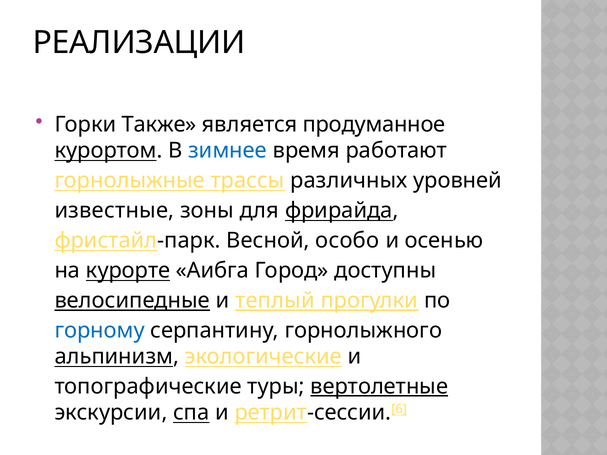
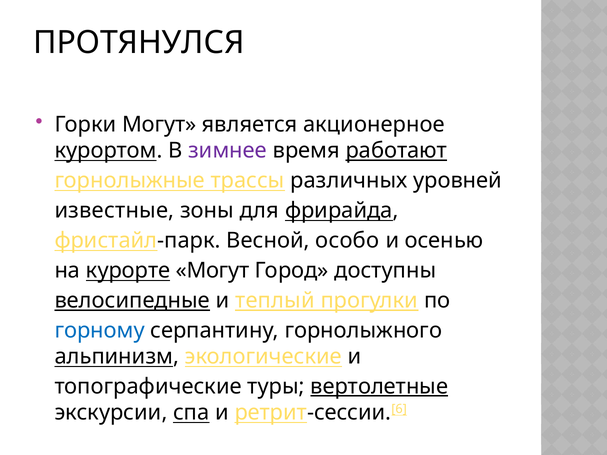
РЕАЛИЗАЦИИ: РЕАЛИЗАЦИИ -> ПРОТЯНУЛСЯ
Горки Также: Также -> Могут
продуманное: продуманное -> акционерное
зимнее colour: blue -> purple
работают underline: none -> present
курорте Аибга: Аибга -> Могут
